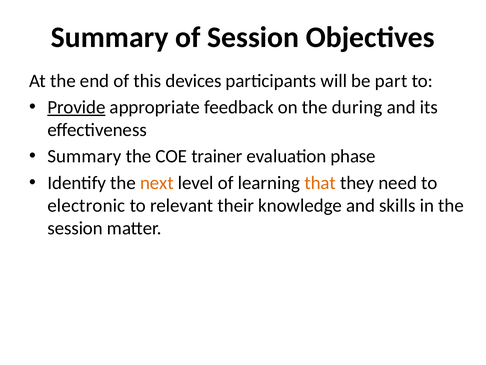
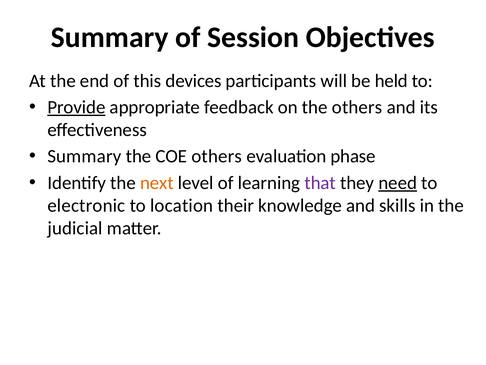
part: part -> held
the during: during -> others
COE trainer: trainer -> others
that colour: orange -> purple
need underline: none -> present
relevant: relevant -> location
session at (75, 228): session -> judicial
